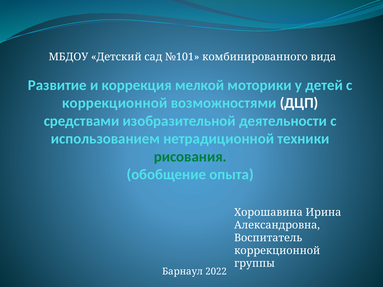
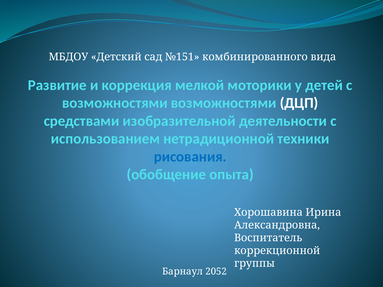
№101: №101 -> №151
коррекционной at (115, 103): коррекционной -> возможностями
рисования colour: green -> blue
2022: 2022 -> 2052
